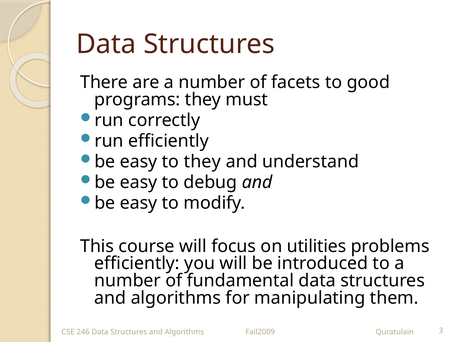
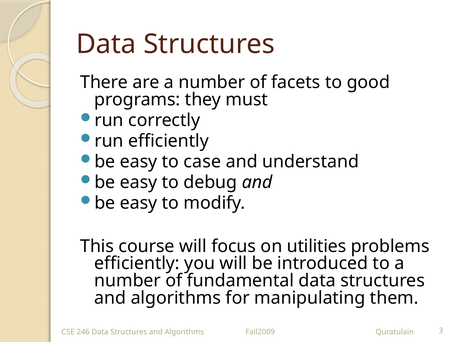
to they: they -> case
